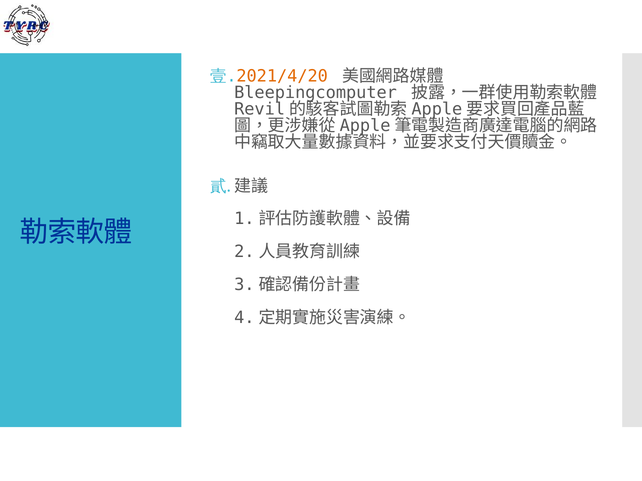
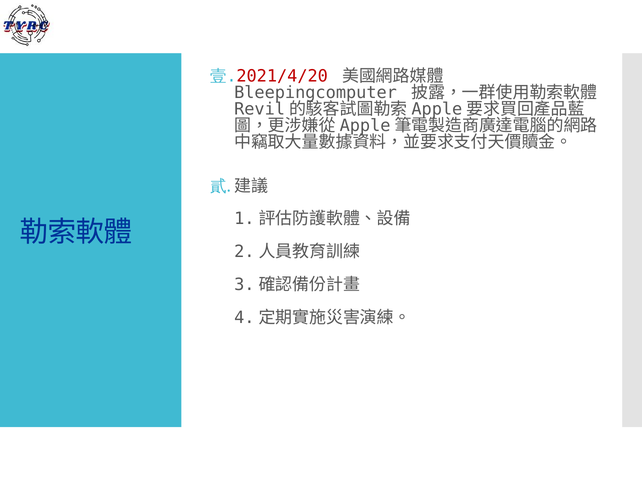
2021/4/20 colour: orange -> red
